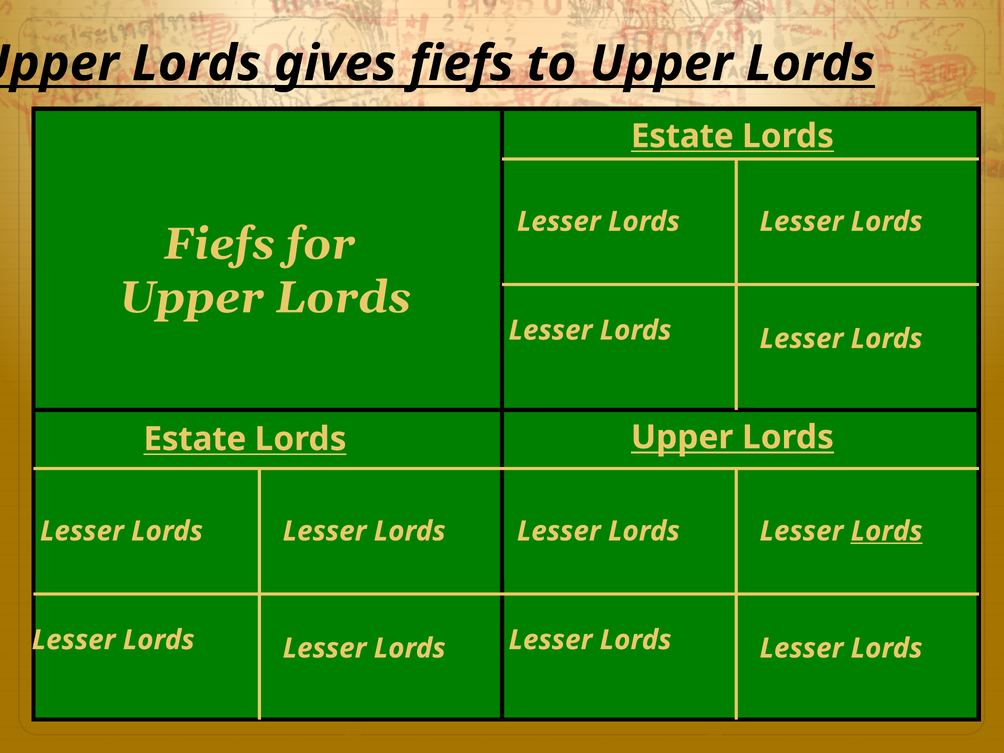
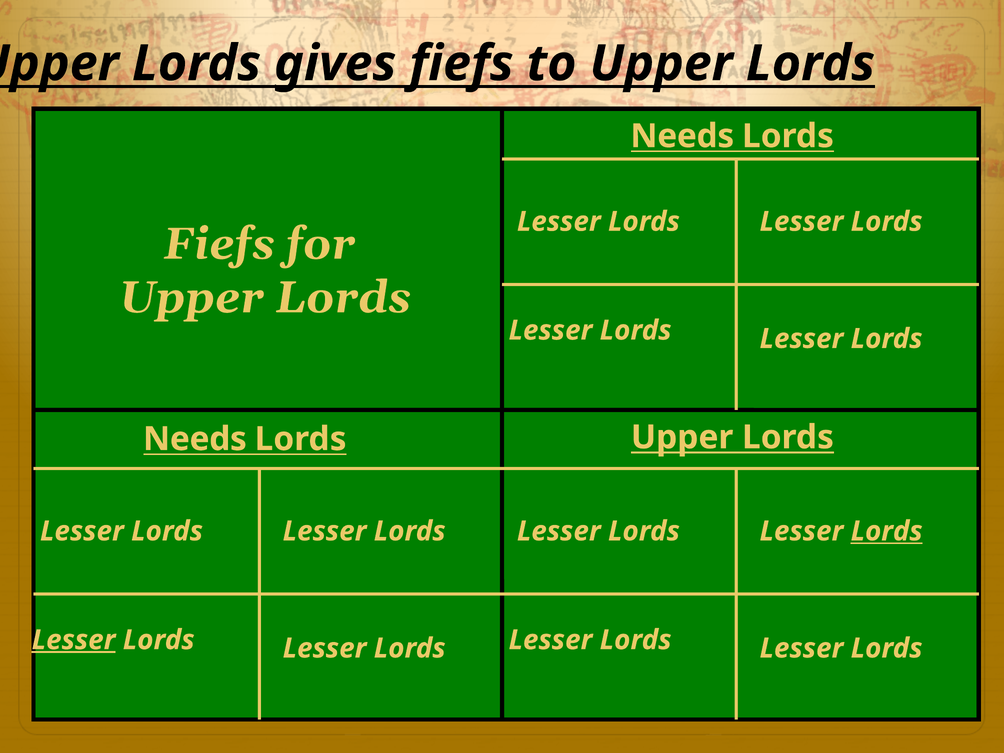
Estate at (682, 136): Estate -> Needs
Estate at (195, 439): Estate -> Needs
Lesser at (74, 640) underline: none -> present
